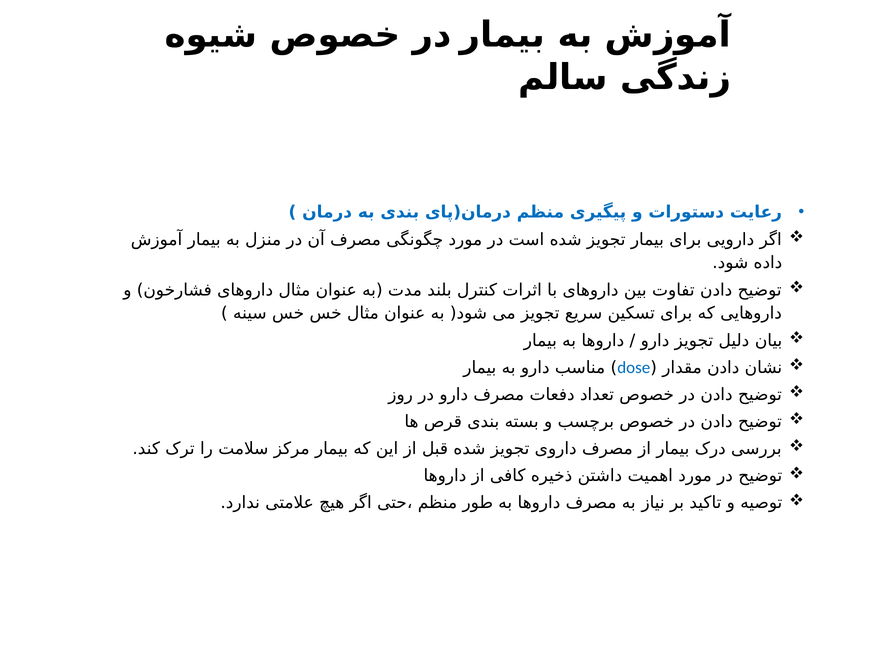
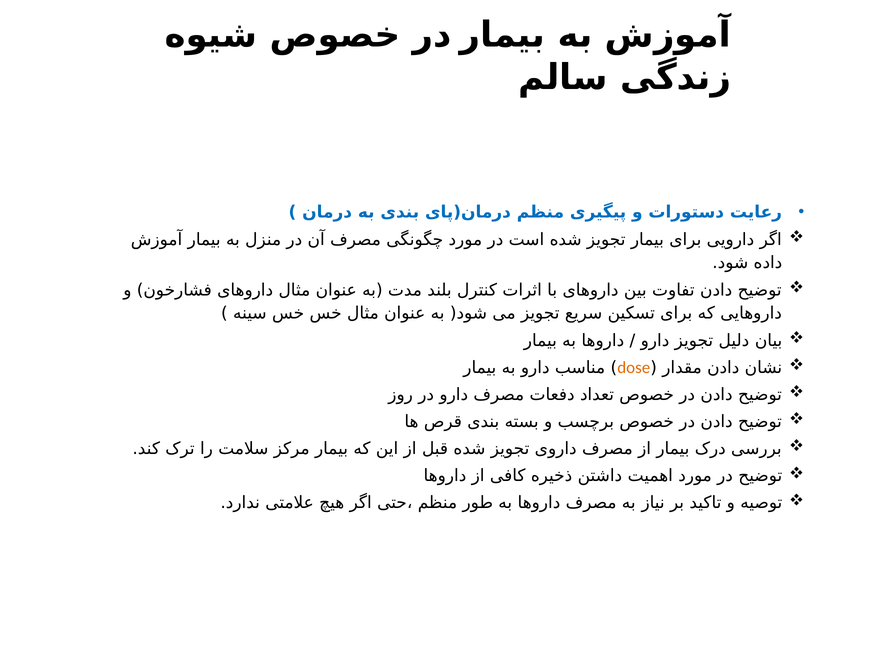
dose colour: blue -> orange
